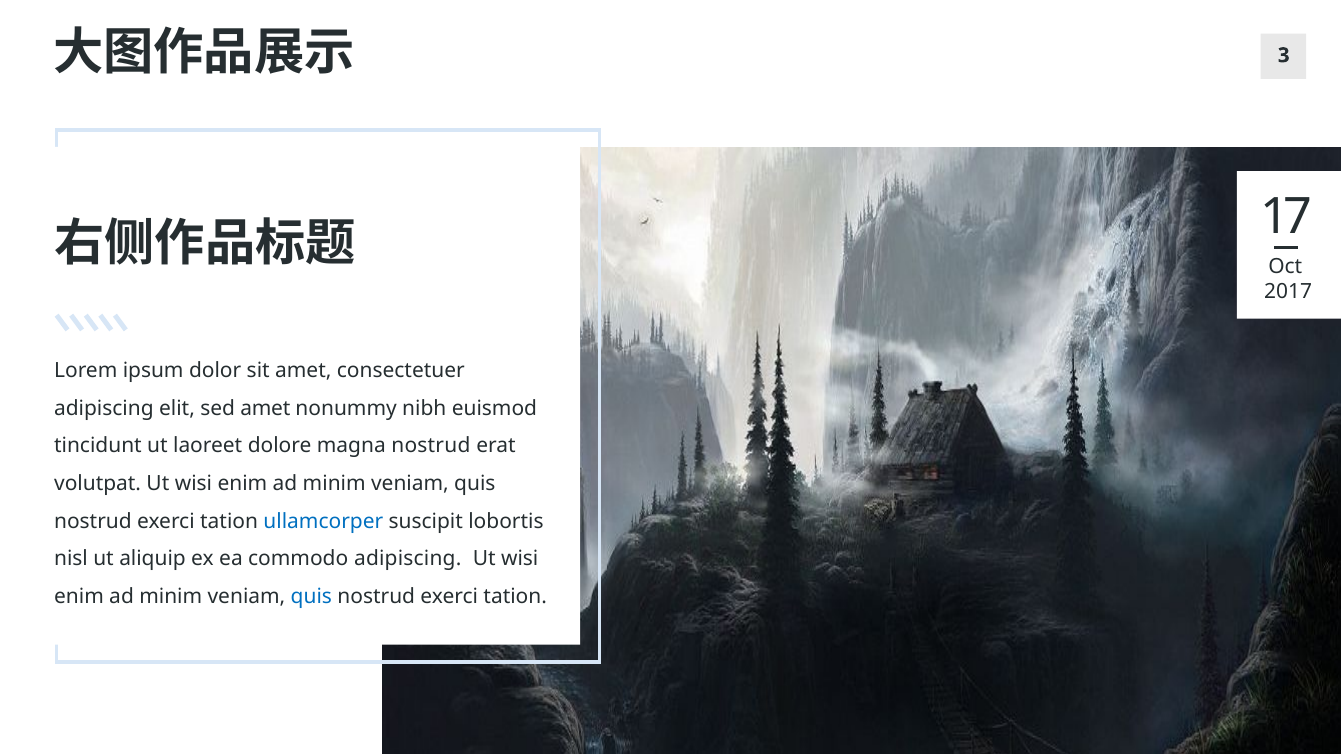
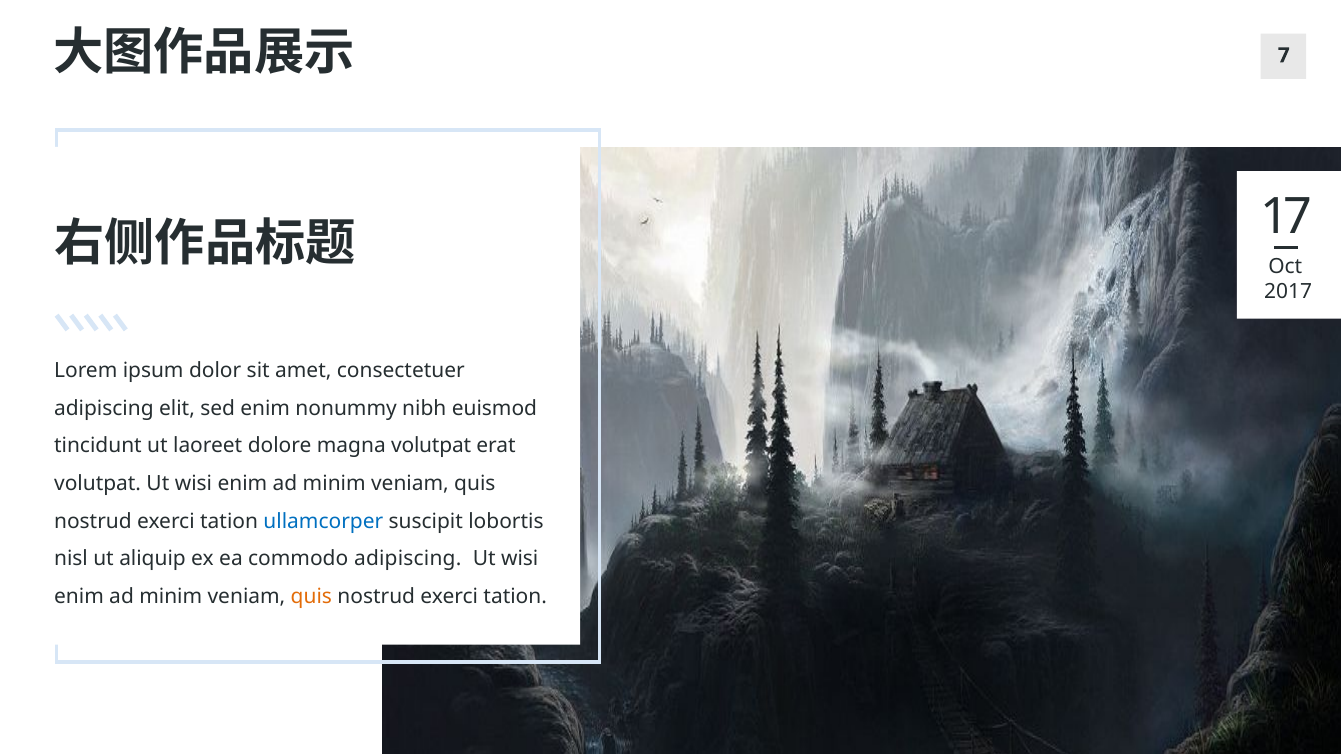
3: 3 -> 7
sed amet: amet -> enim
magna nostrud: nostrud -> volutpat
quis at (311, 597) colour: blue -> orange
